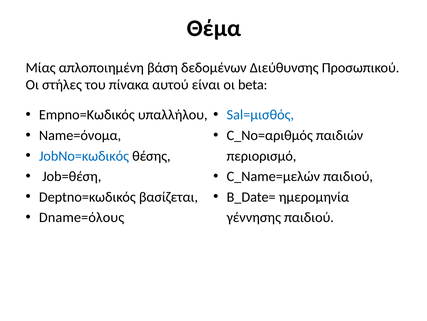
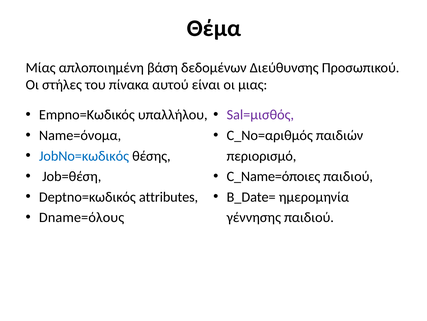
beta: beta -> μιας
Sal=μισθός colour: blue -> purple
C_Name=μελών: C_Name=μελών -> C_Name=όποιες
βασίζεται: βασίζεται -> attributes
